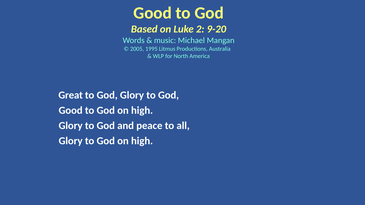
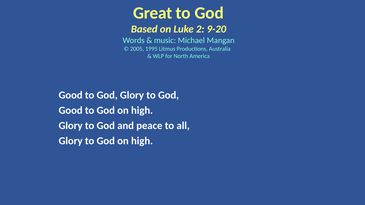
Good at (153, 13): Good -> Great
Great at (71, 95): Great -> Good
